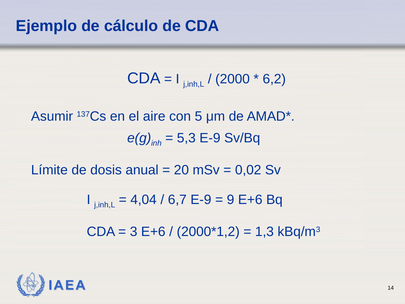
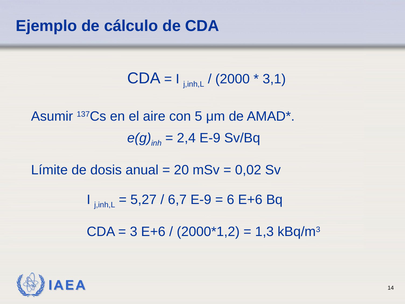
6,2: 6,2 -> 3,1
5,3: 5,3 -> 2,4
4,04: 4,04 -> 5,27
9: 9 -> 6
